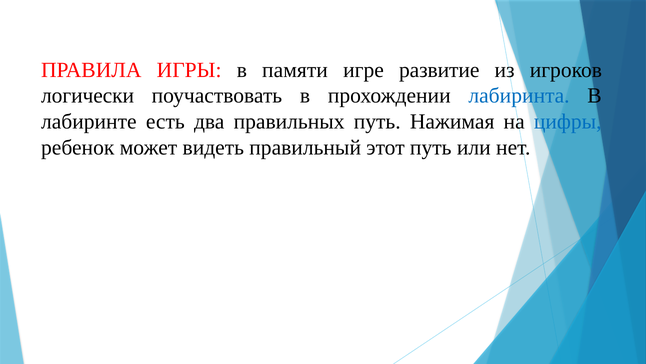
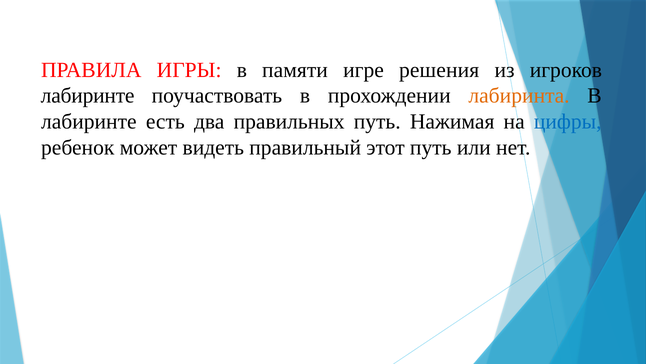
развитие: развитие -> решения
логически at (88, 96): логически -> лабиринте
лабиринта colour: blue -> orange
